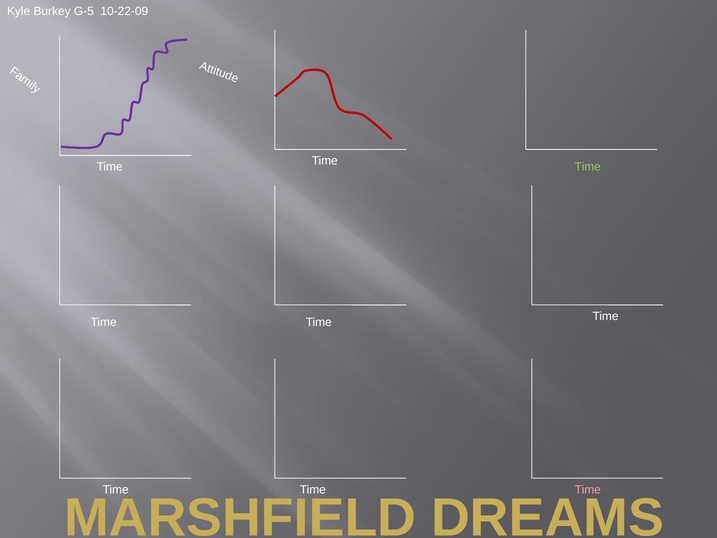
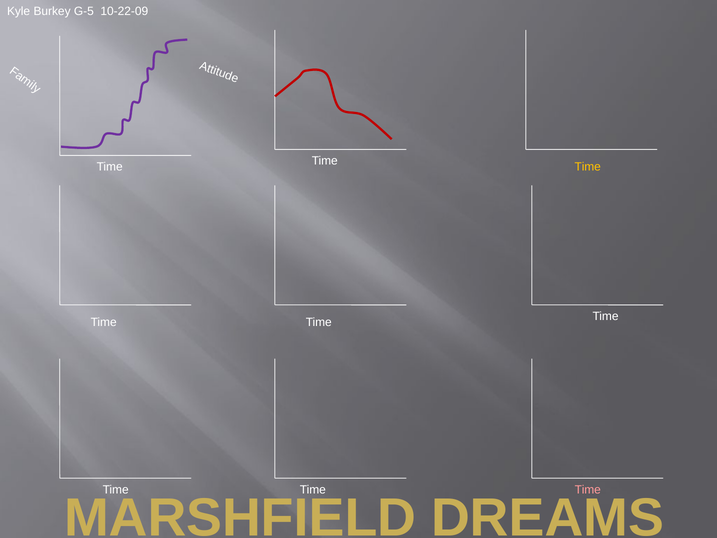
Time at (588, 167) colour: light green -> yellow
